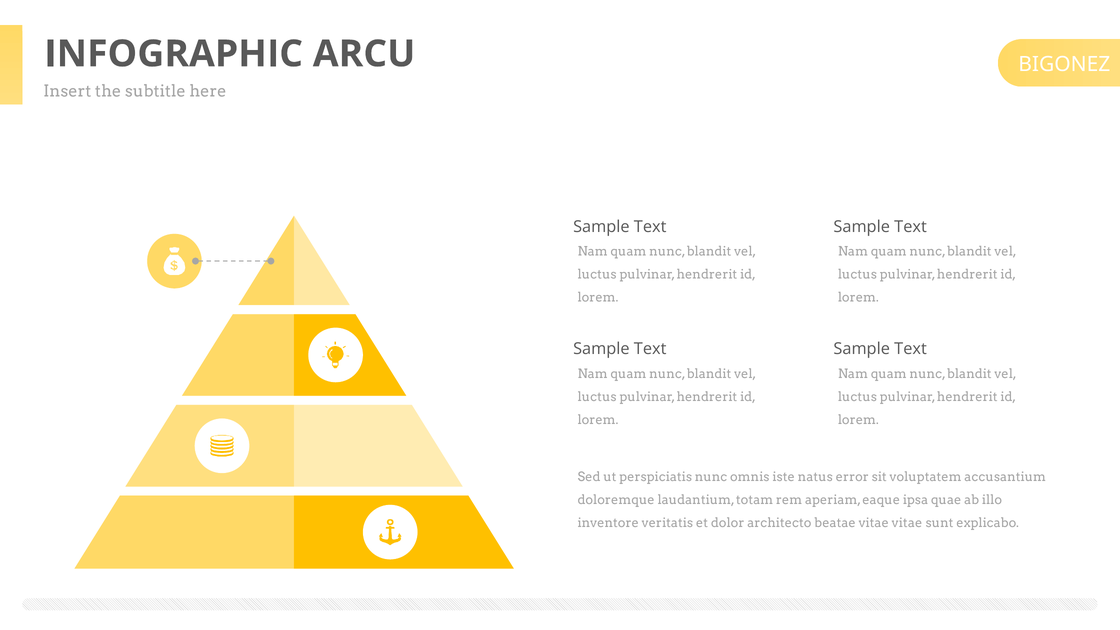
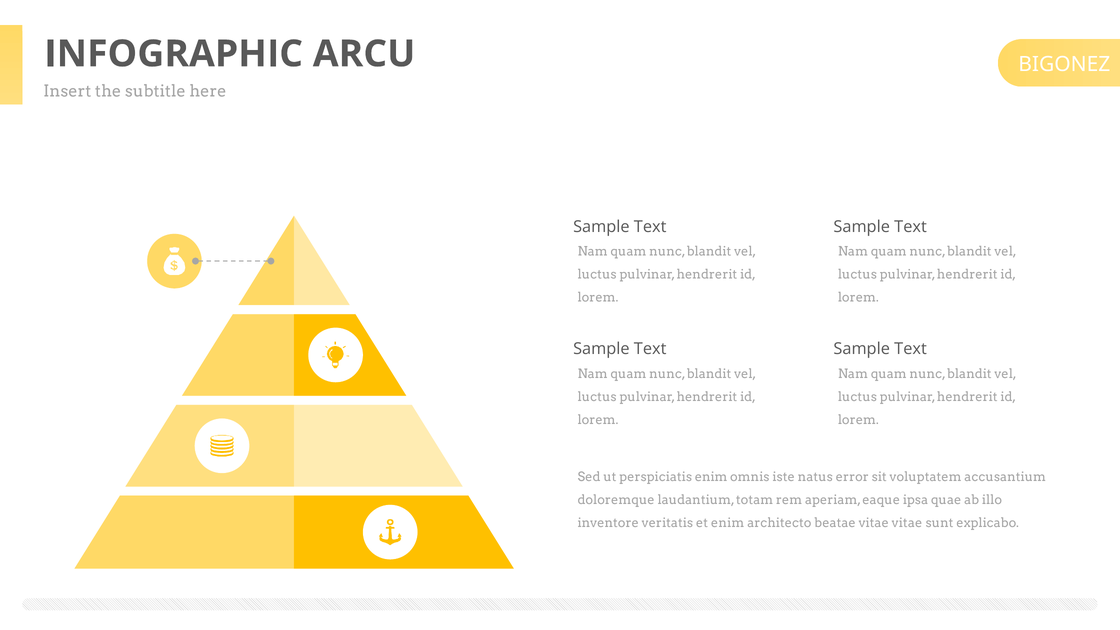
perspiciatis nunc: nunc -> enim
et dolor: dolor -> enim
